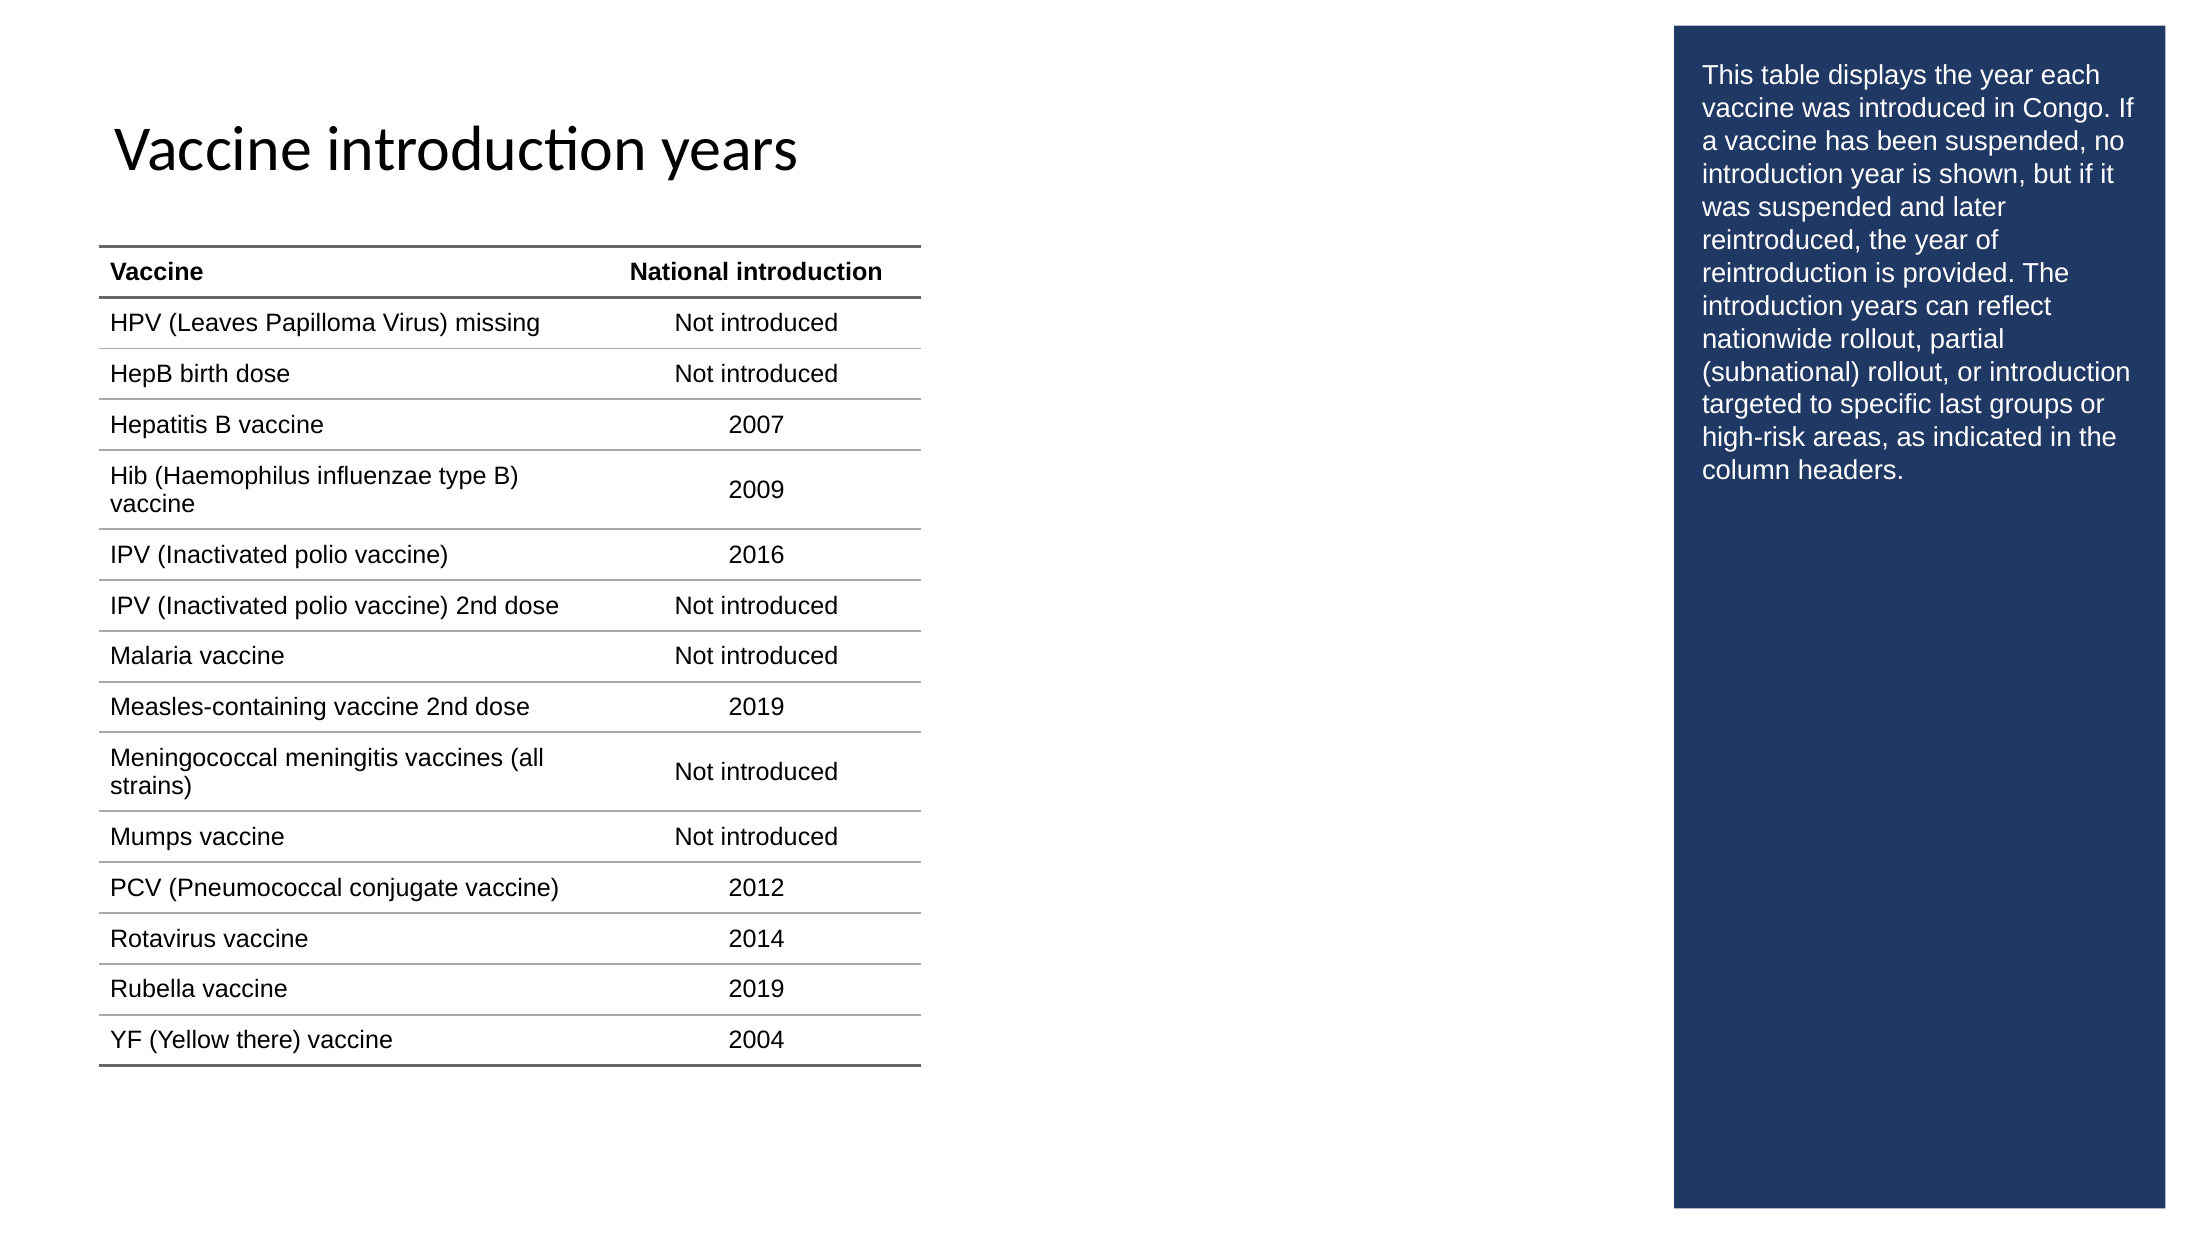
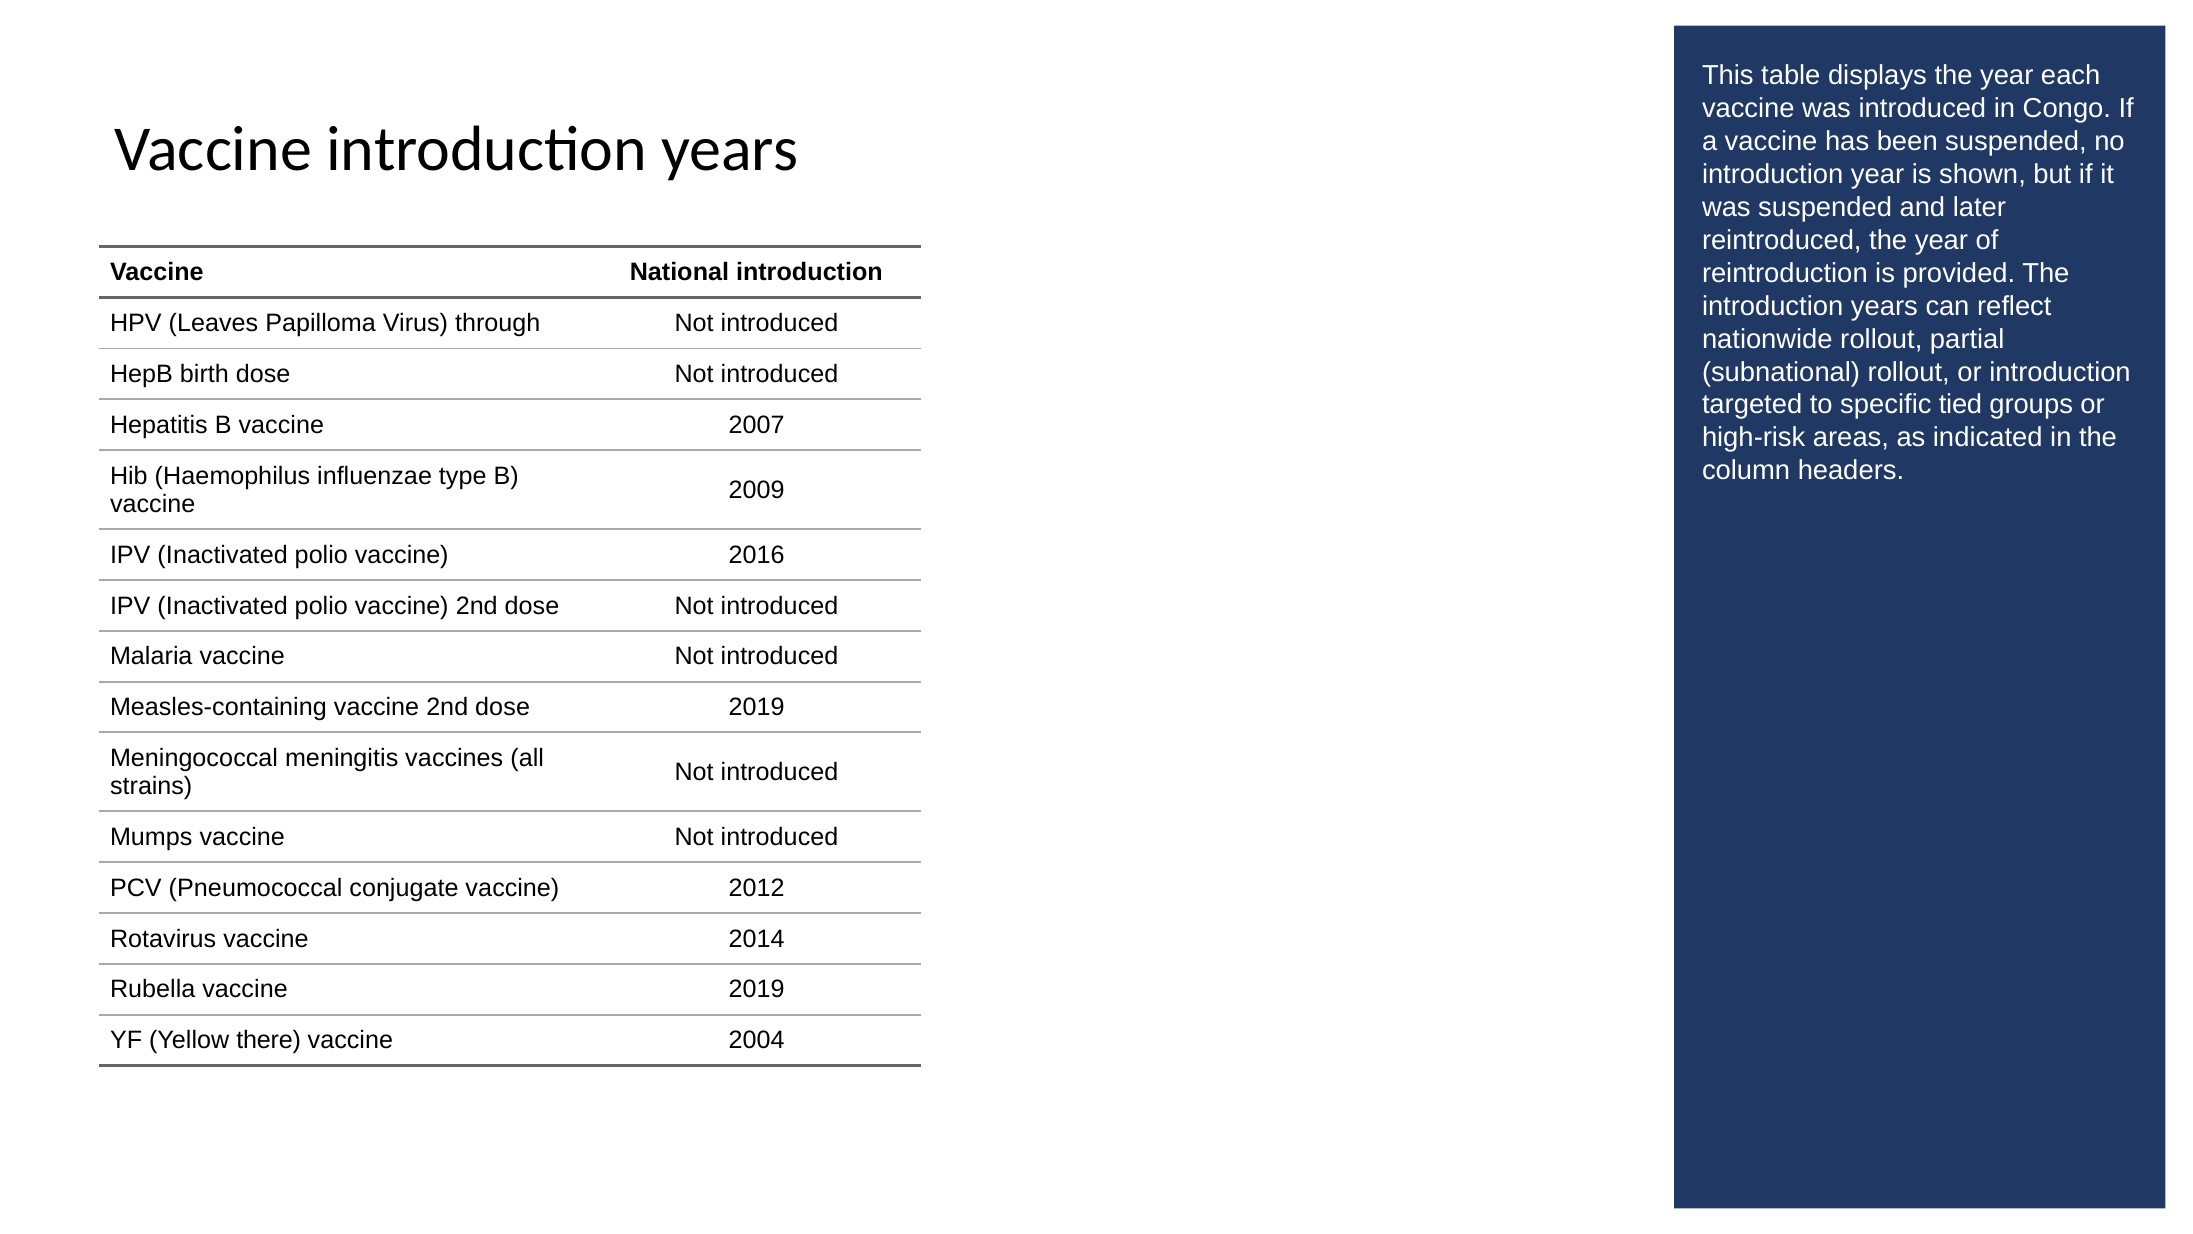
missing: missing -> through
last: last -> tied
